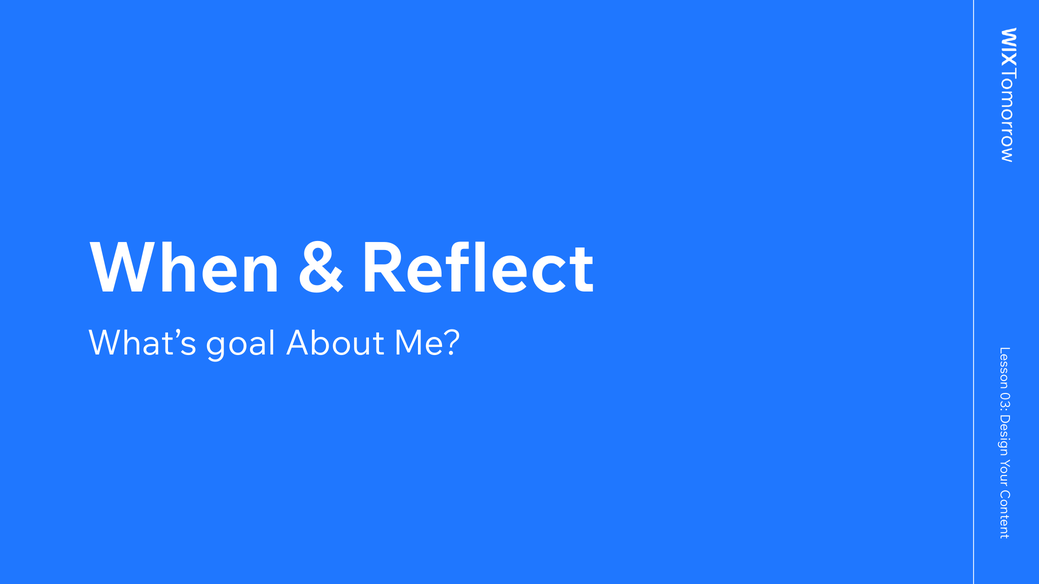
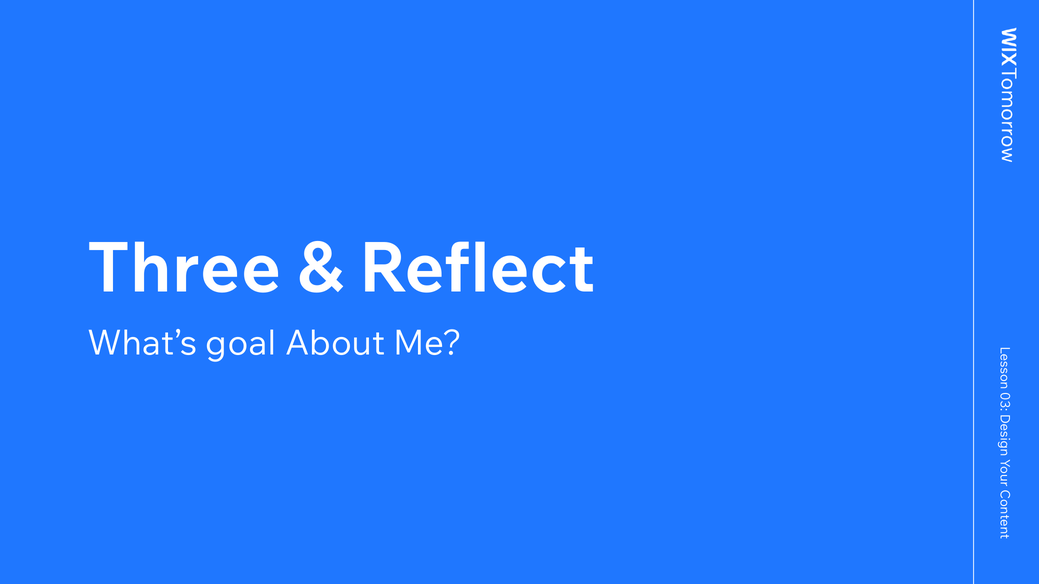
When: When -> Three
